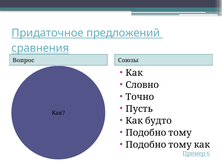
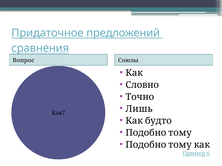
Пусть: Пусть -> Лишь
